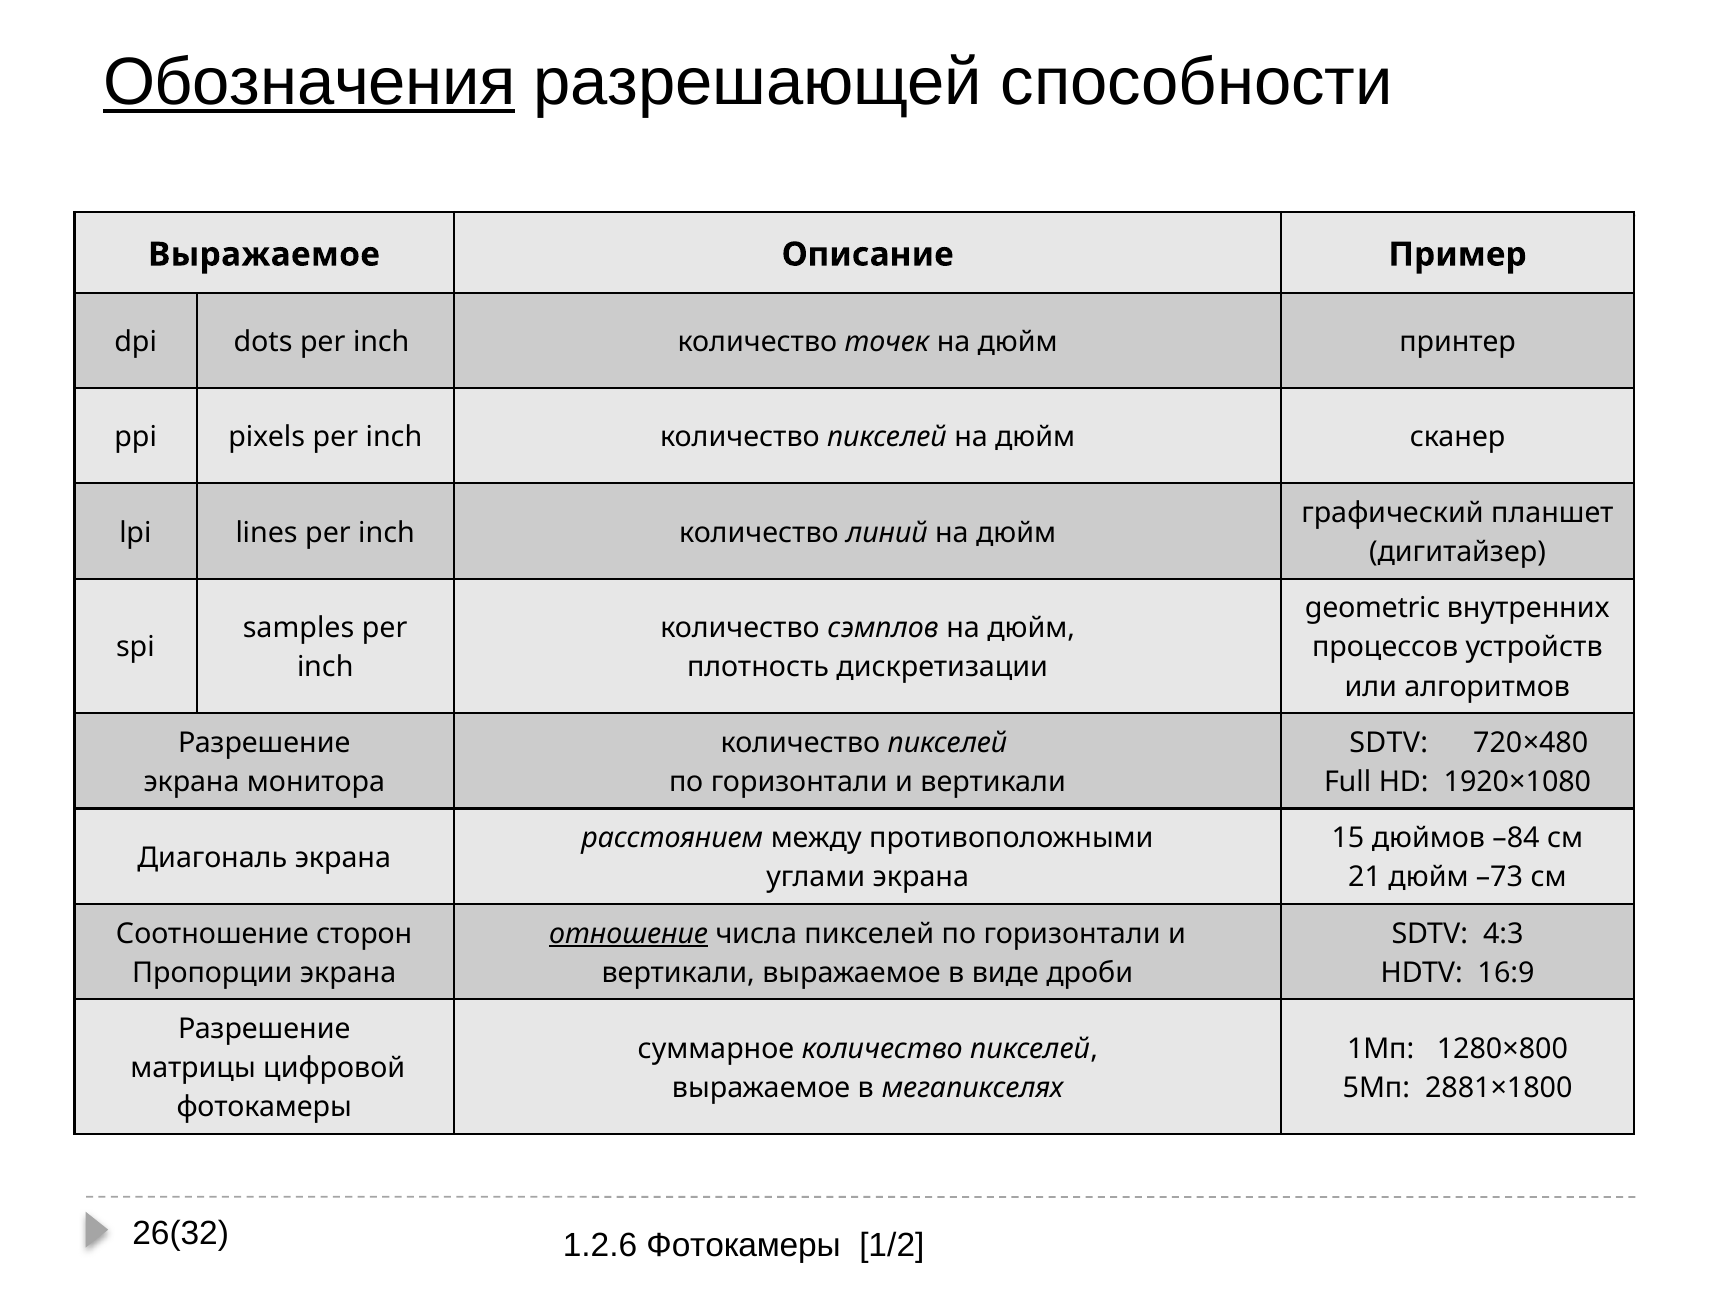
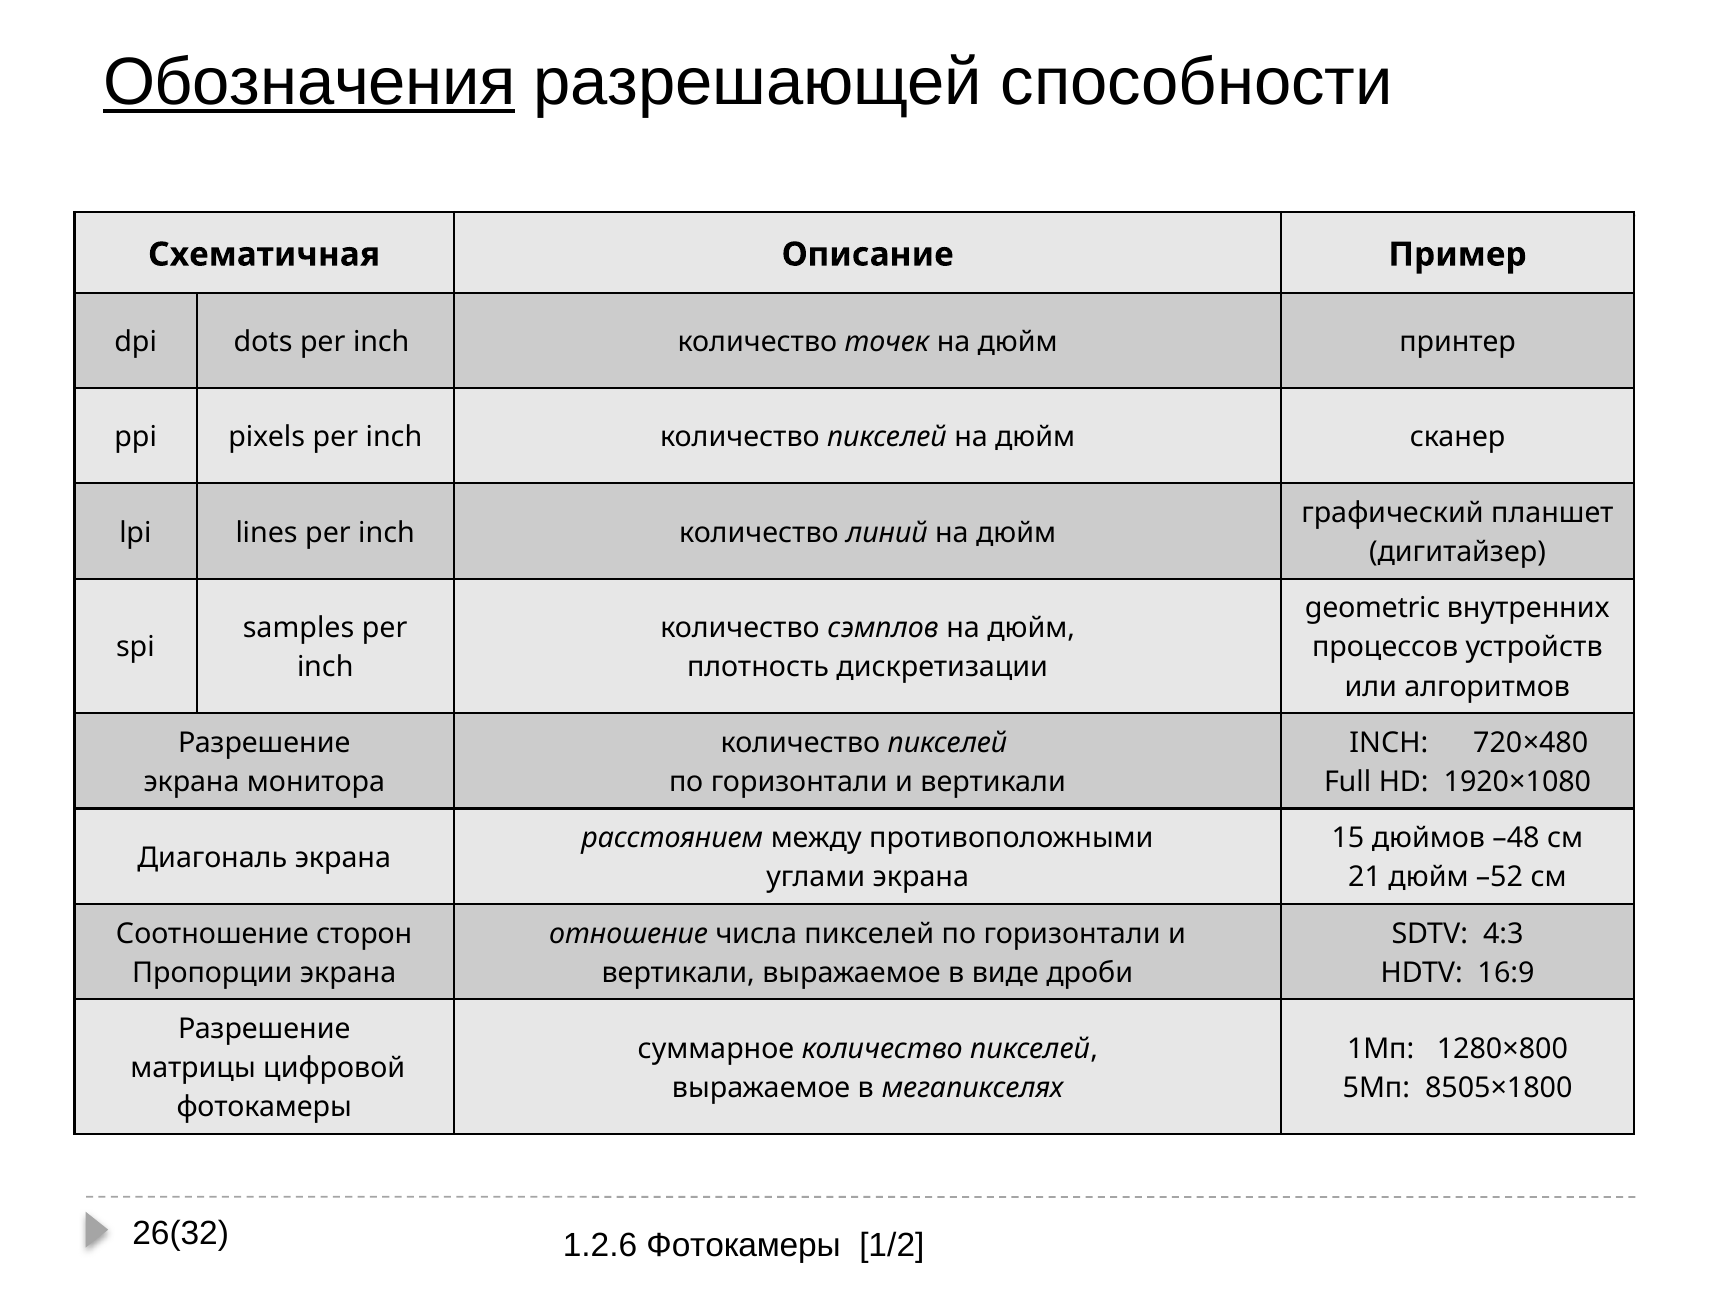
Выражаемое at (264, 254): Выражаемое -> Схематичная
SDTV at (1389, 743): SDTV -> INCH
–84: –84 -> –48
–73: –73 -> –52
отношение underline: present -> none
2881×1800: 2881×1800 -> 8505×1800
